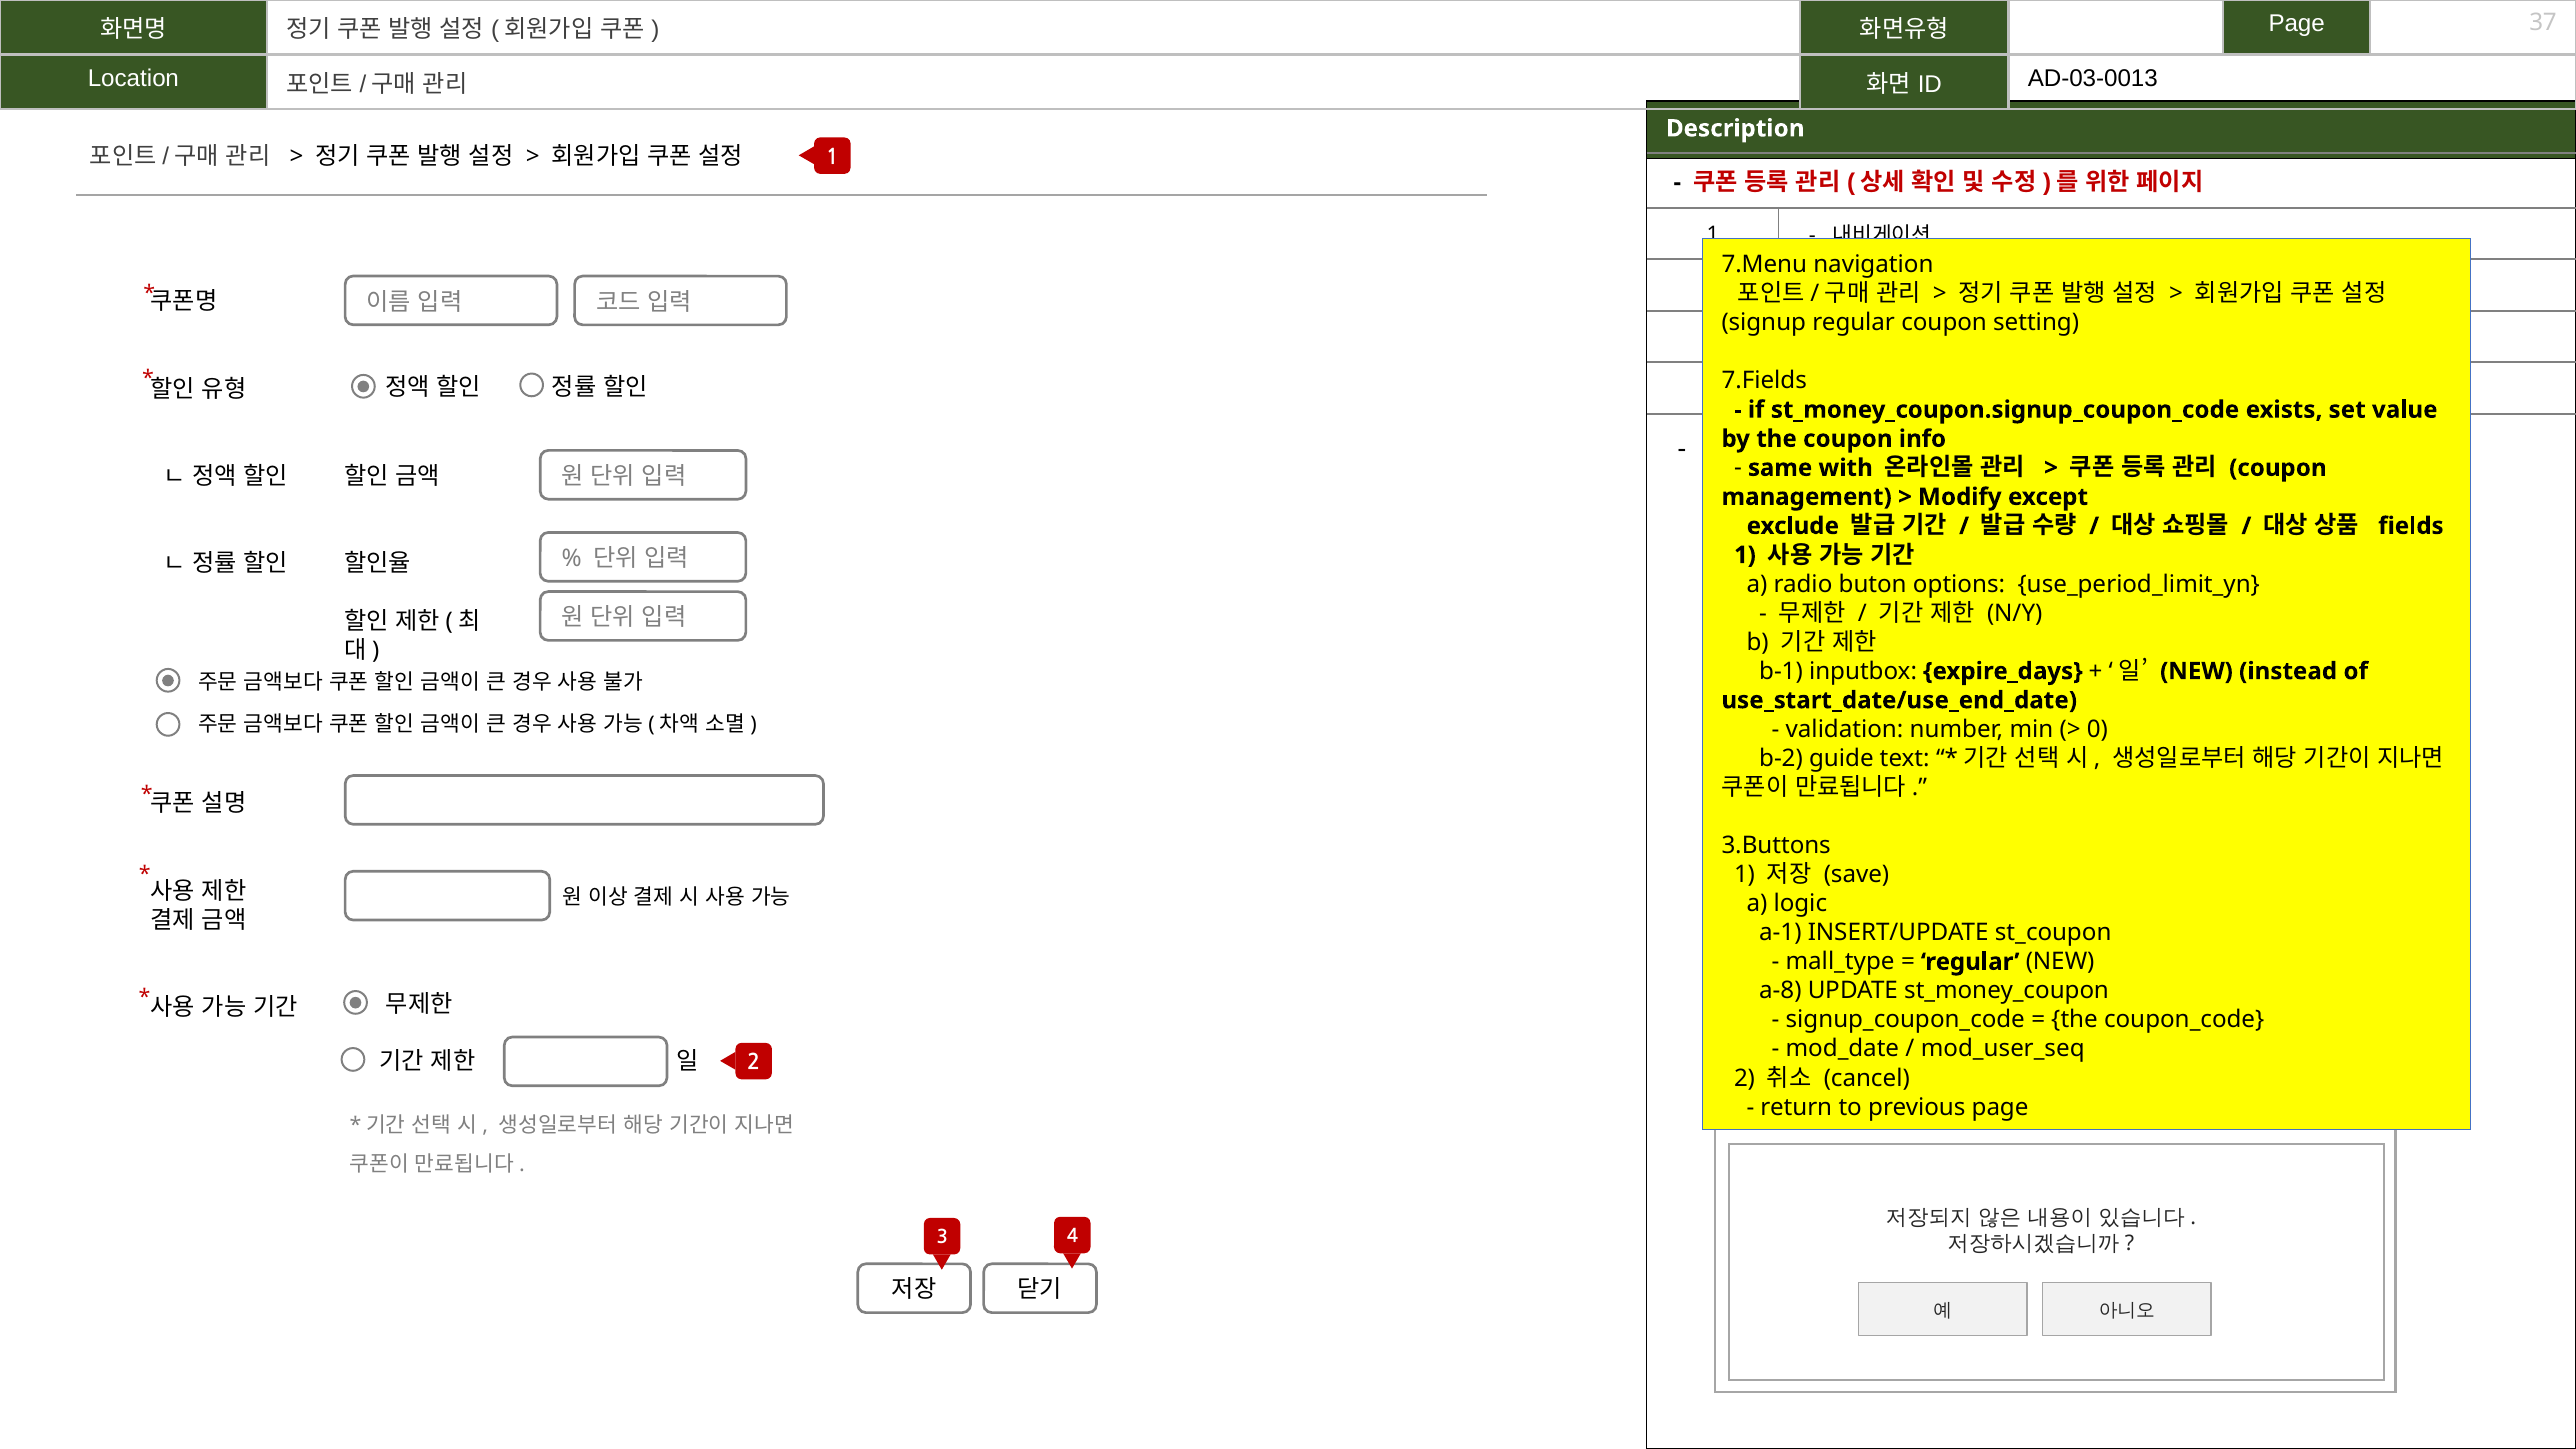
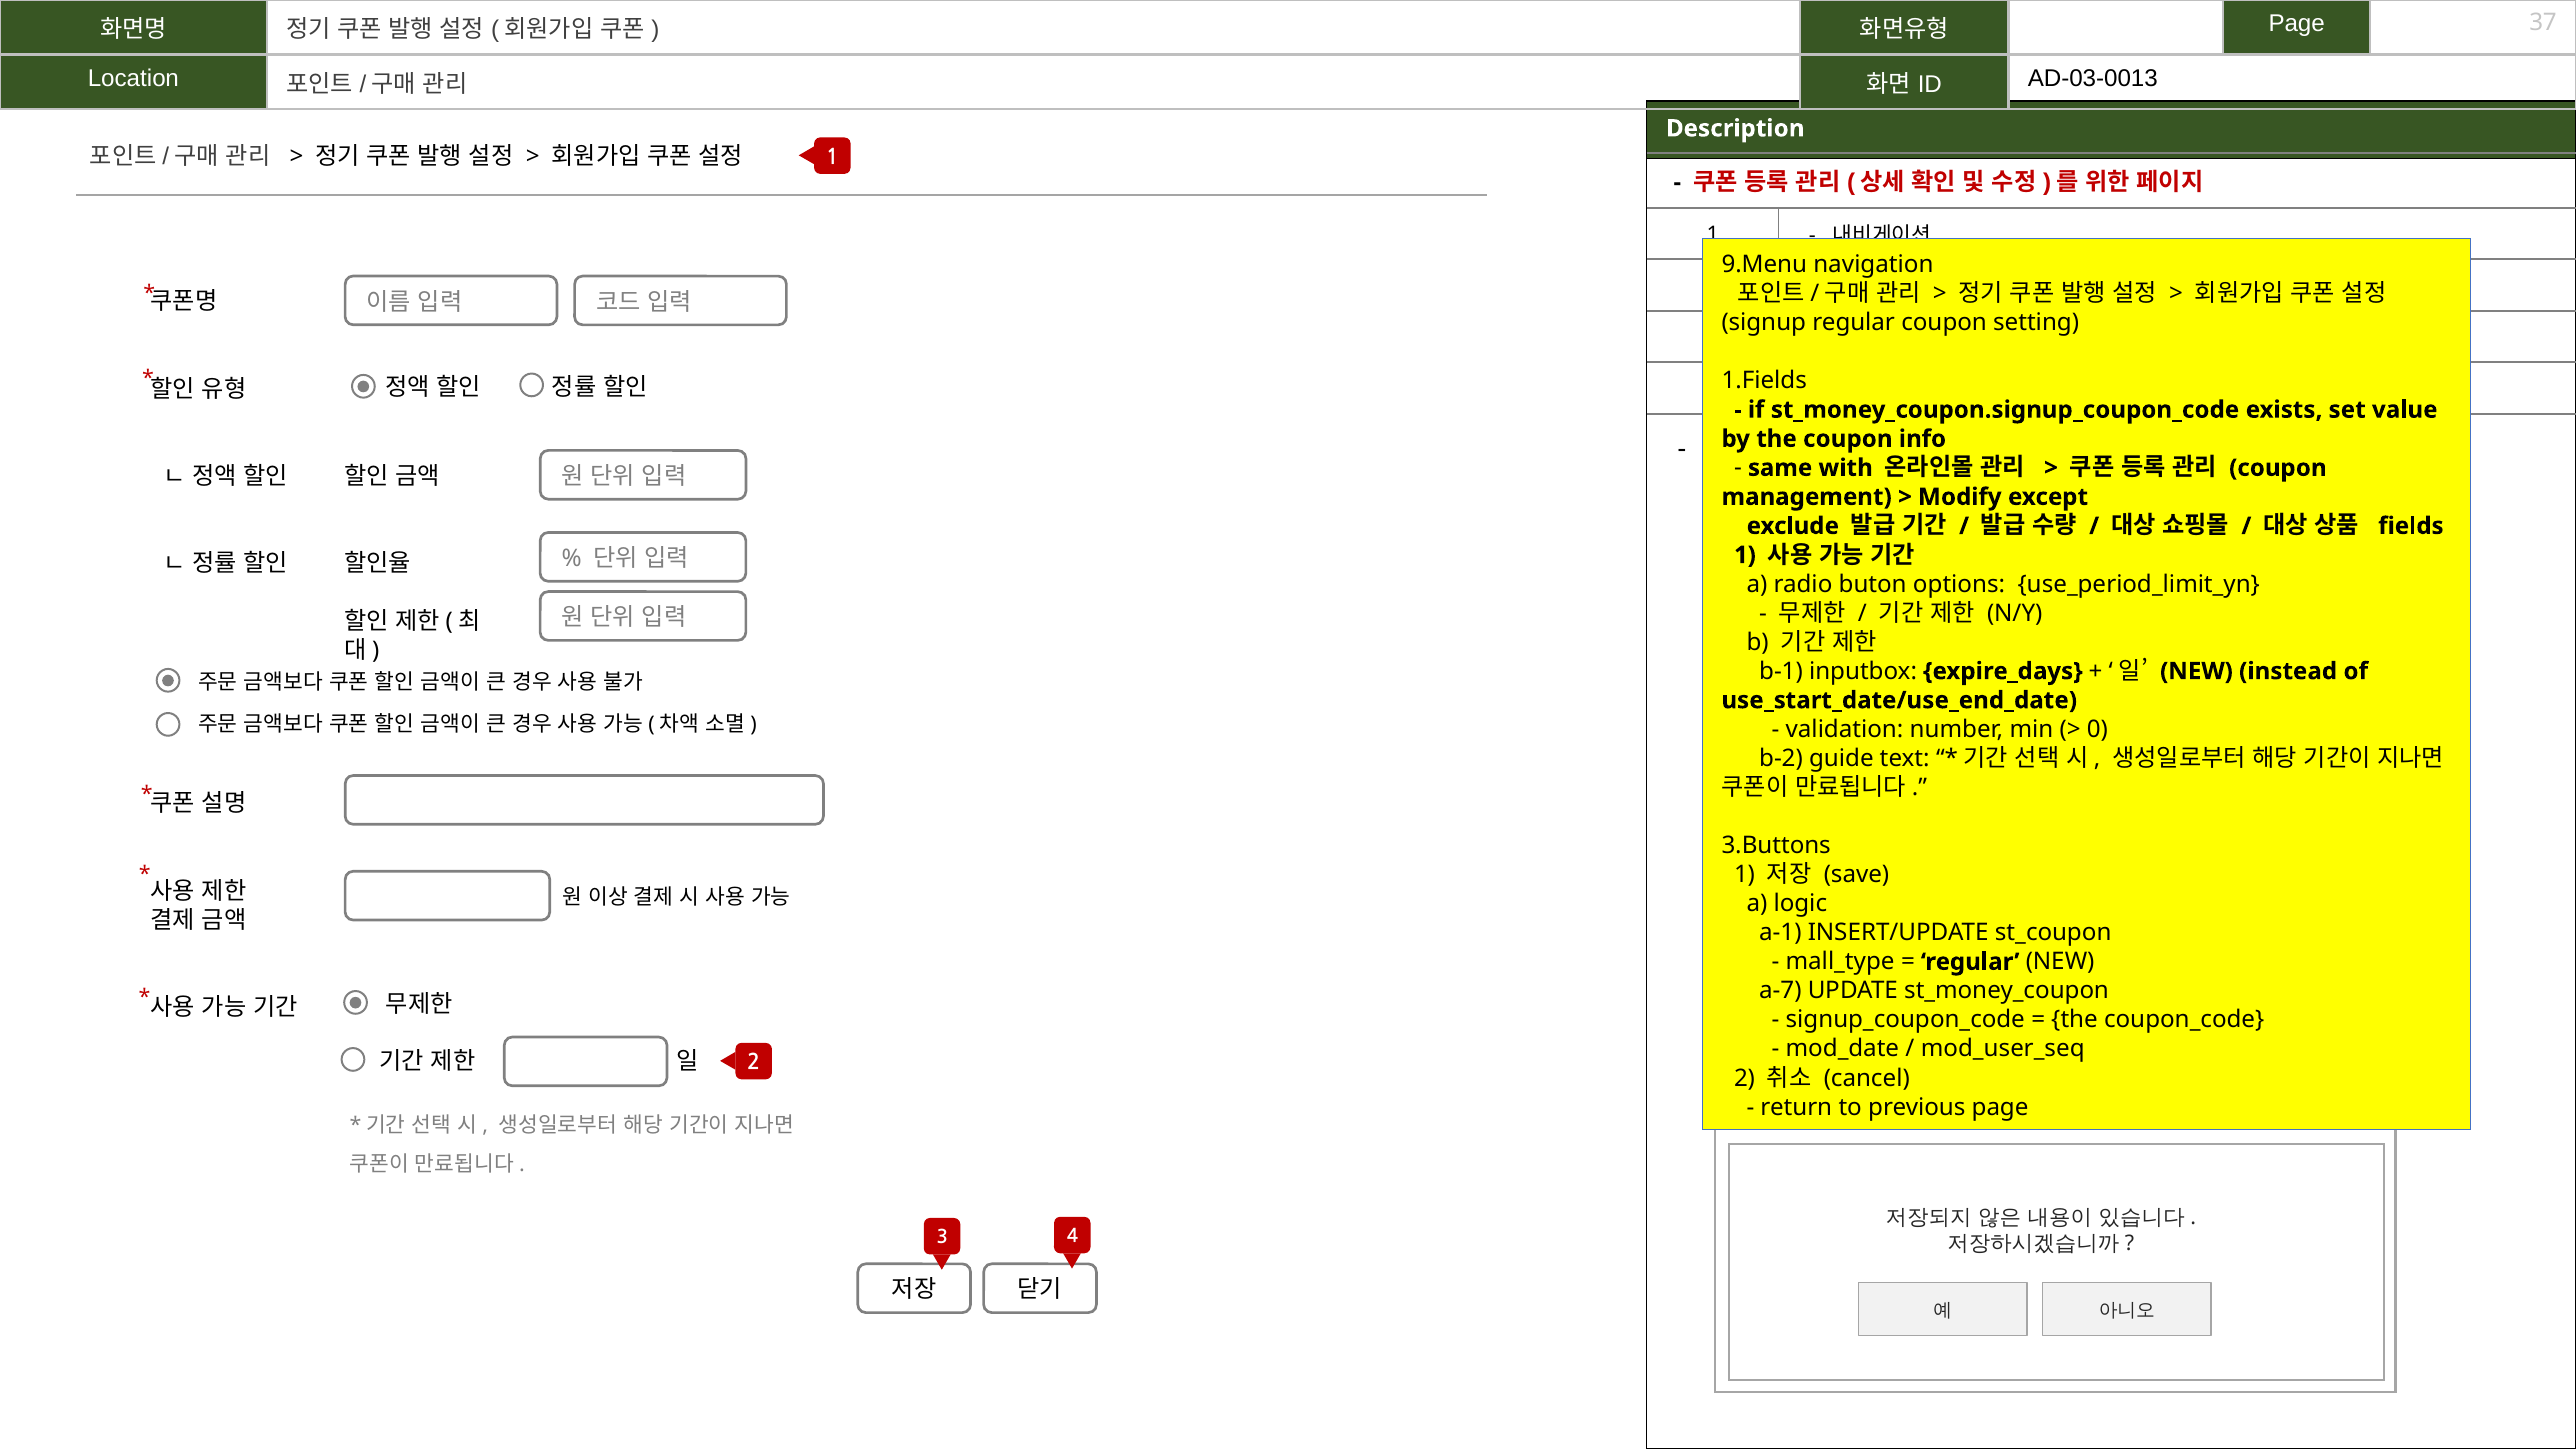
7.Menu: 7.Menu -> 9.Menu
7.Fields: 7.Fields -> 1.Fields
a-8: a-8 -> a-7
